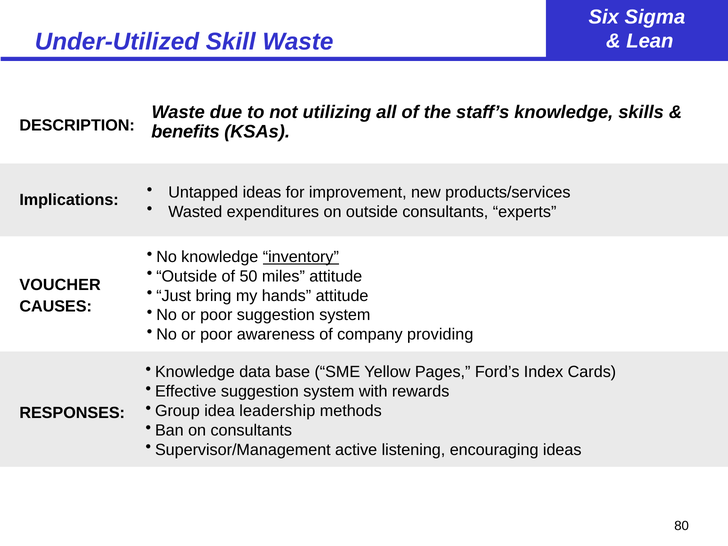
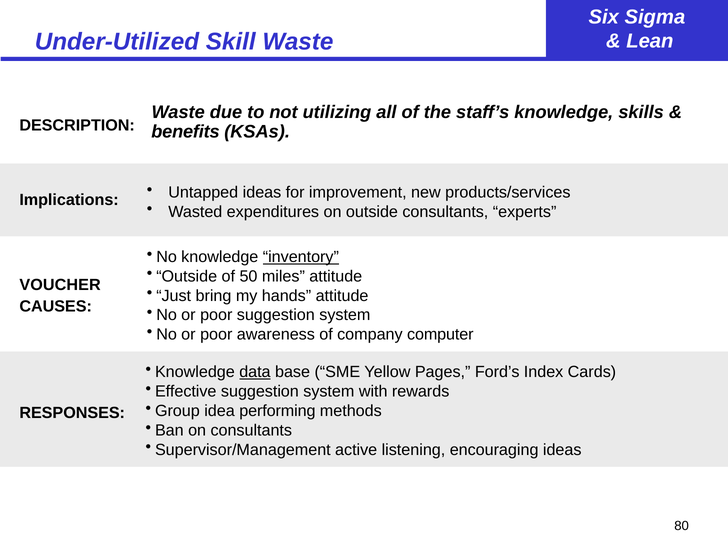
providing: providing -> computer
data underline: none -> present
leadership: leadership -> performing
